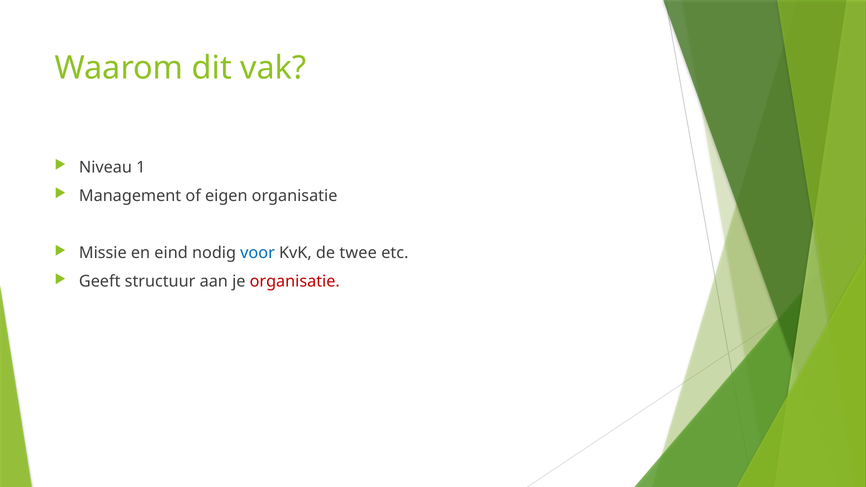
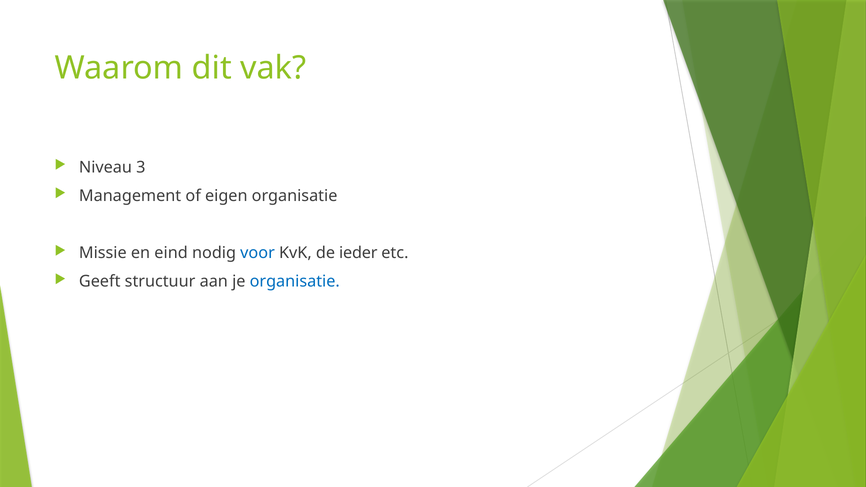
1: 1 -> 3
twee: twee -> ieder
organisatie at (295, 282) colour: red -> blue
